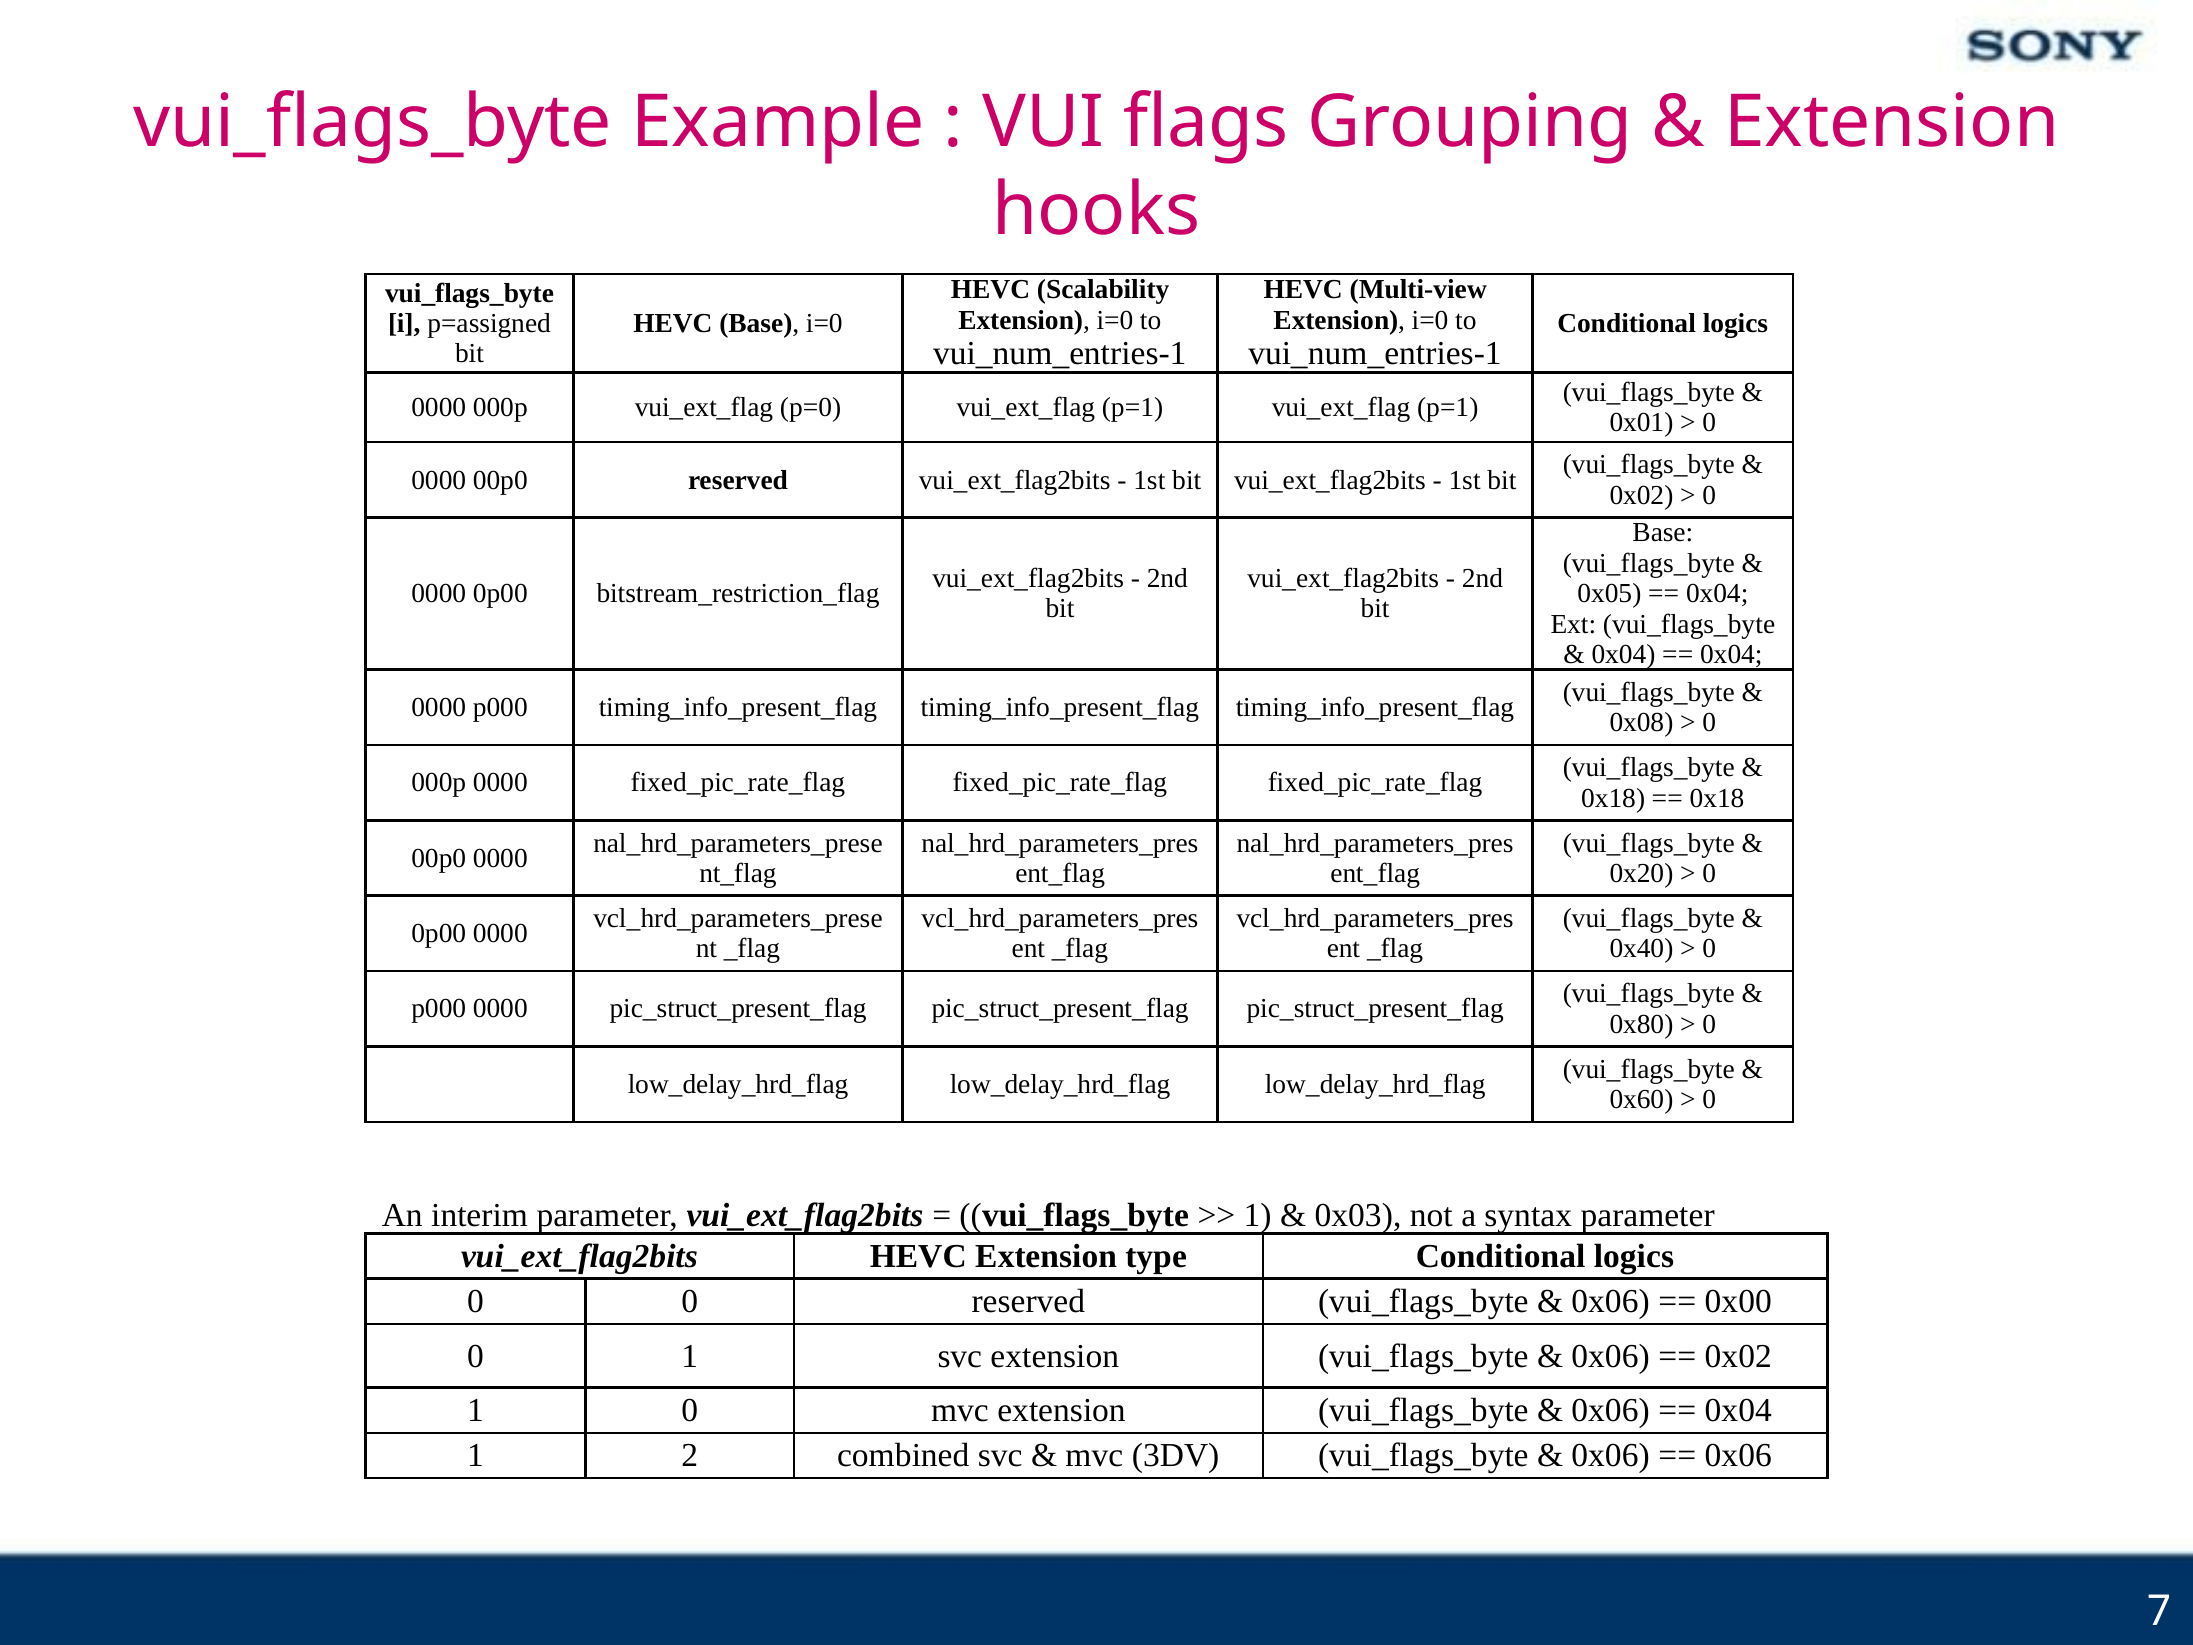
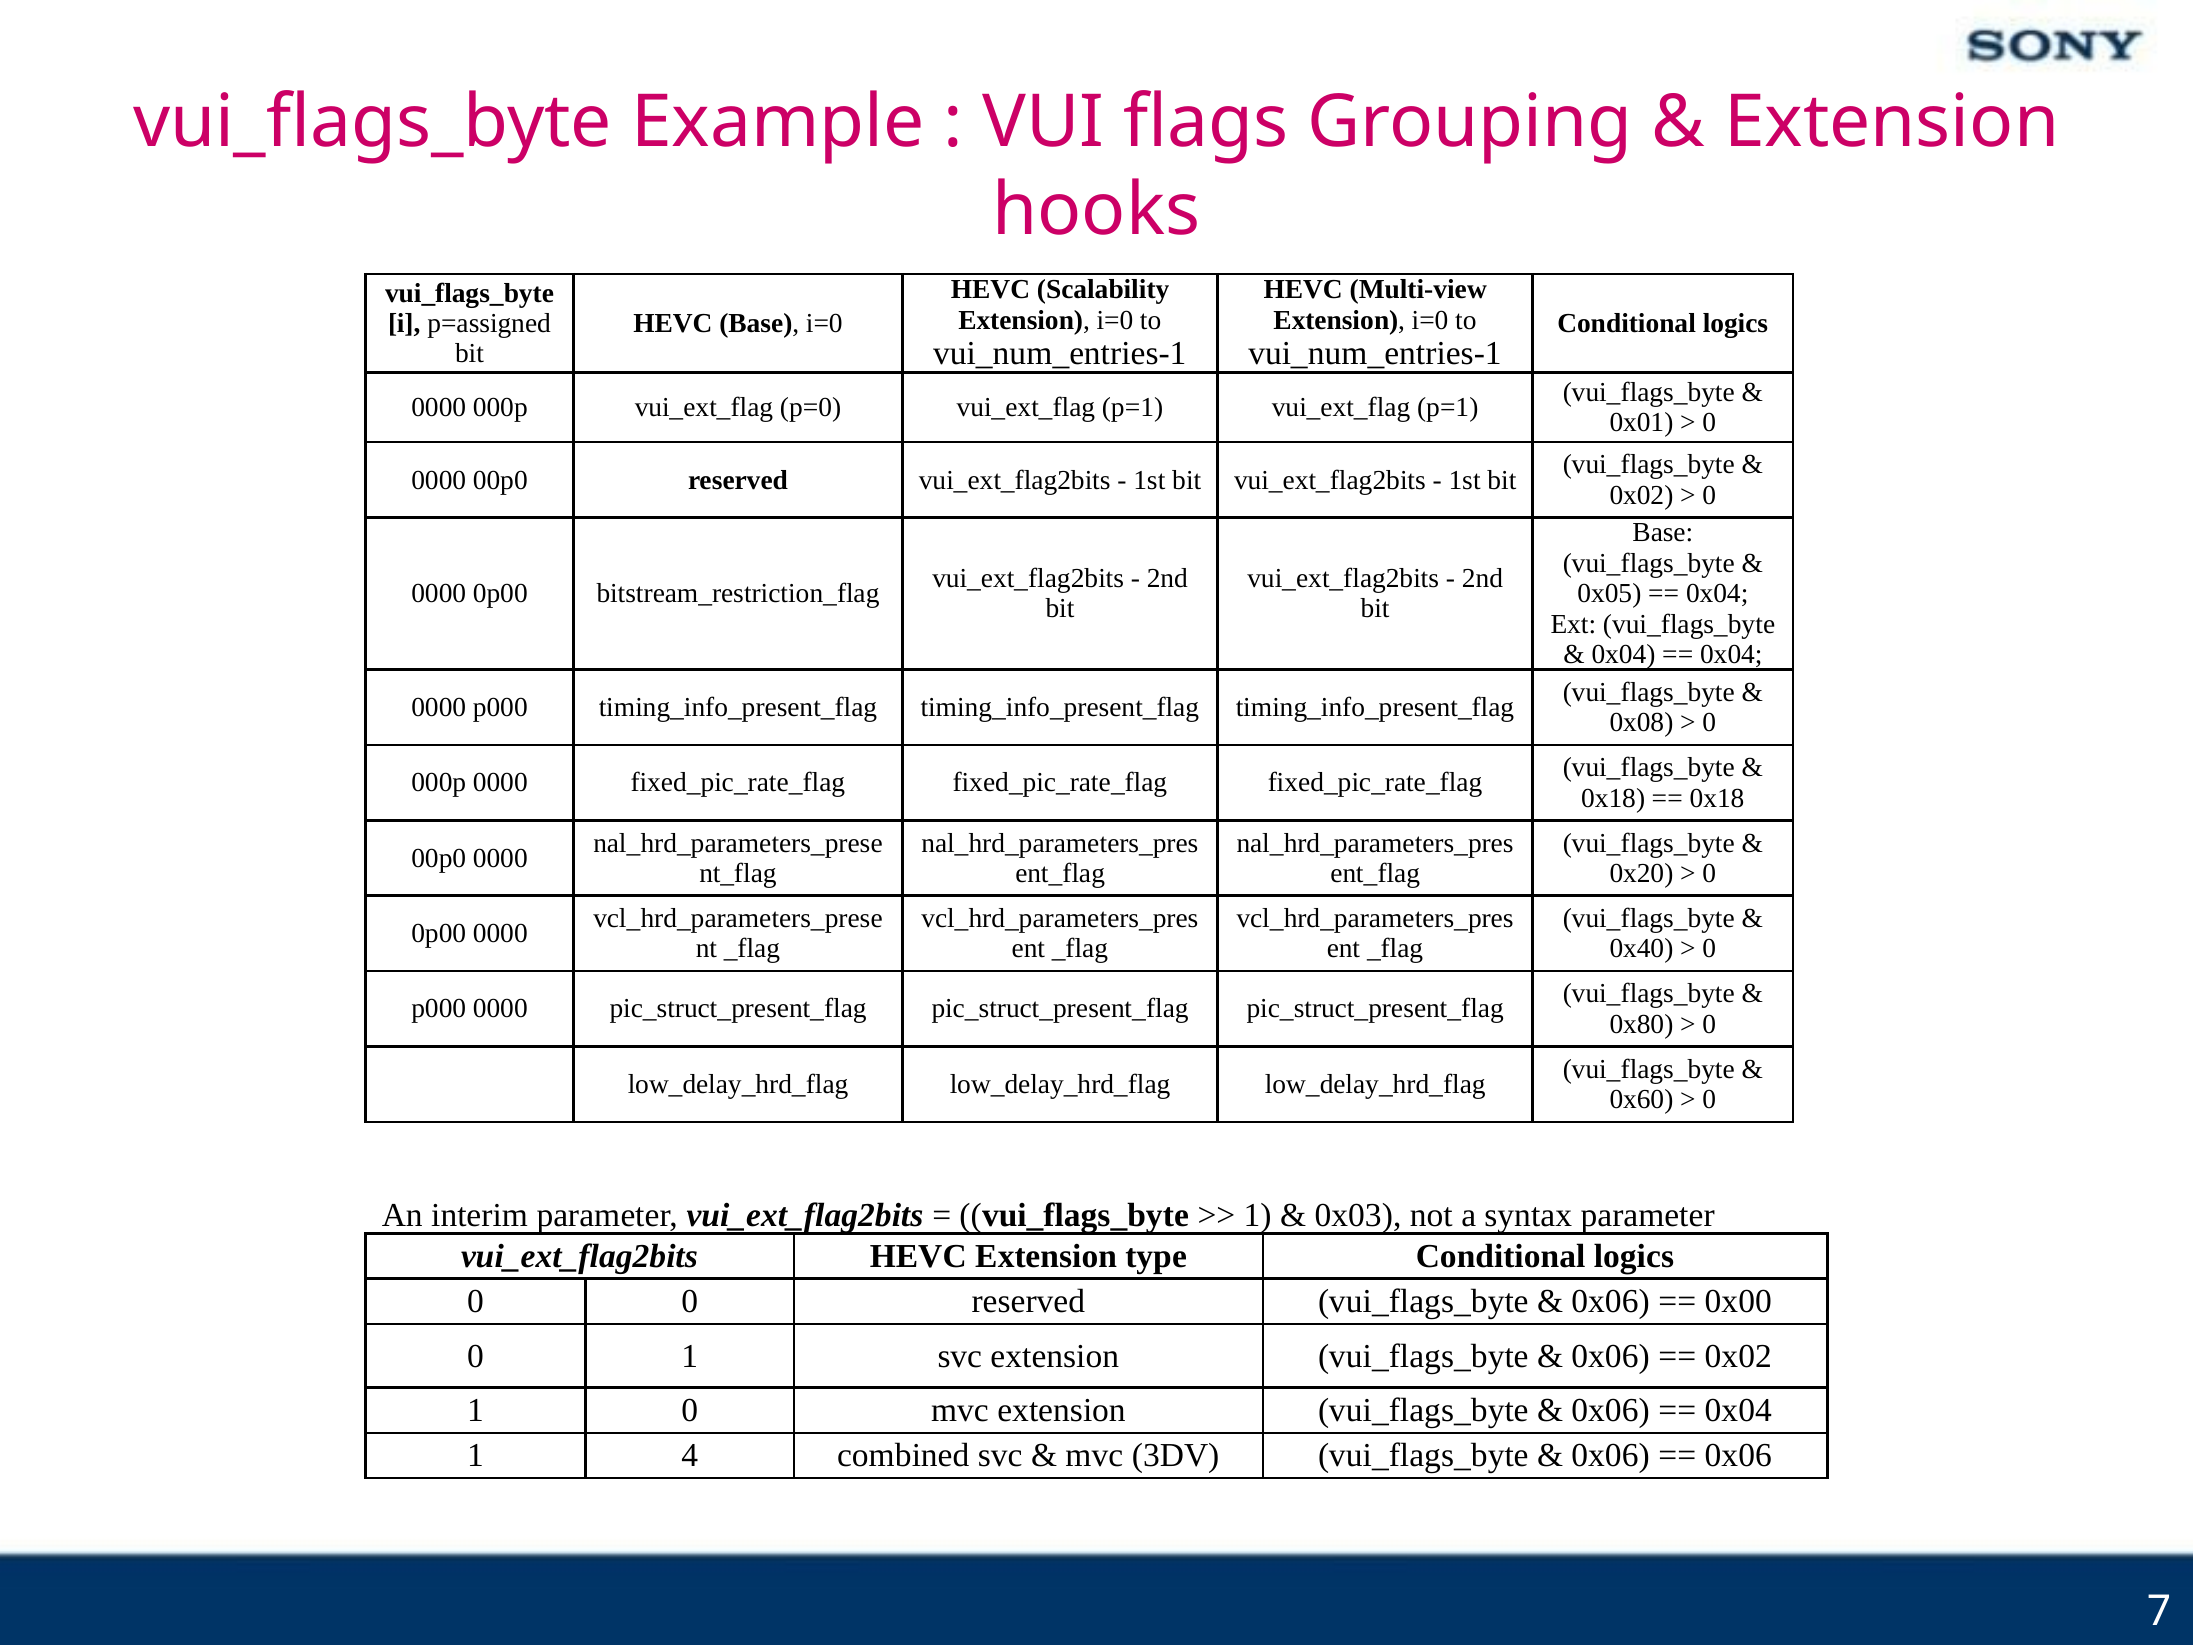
2: 2 -> 4
